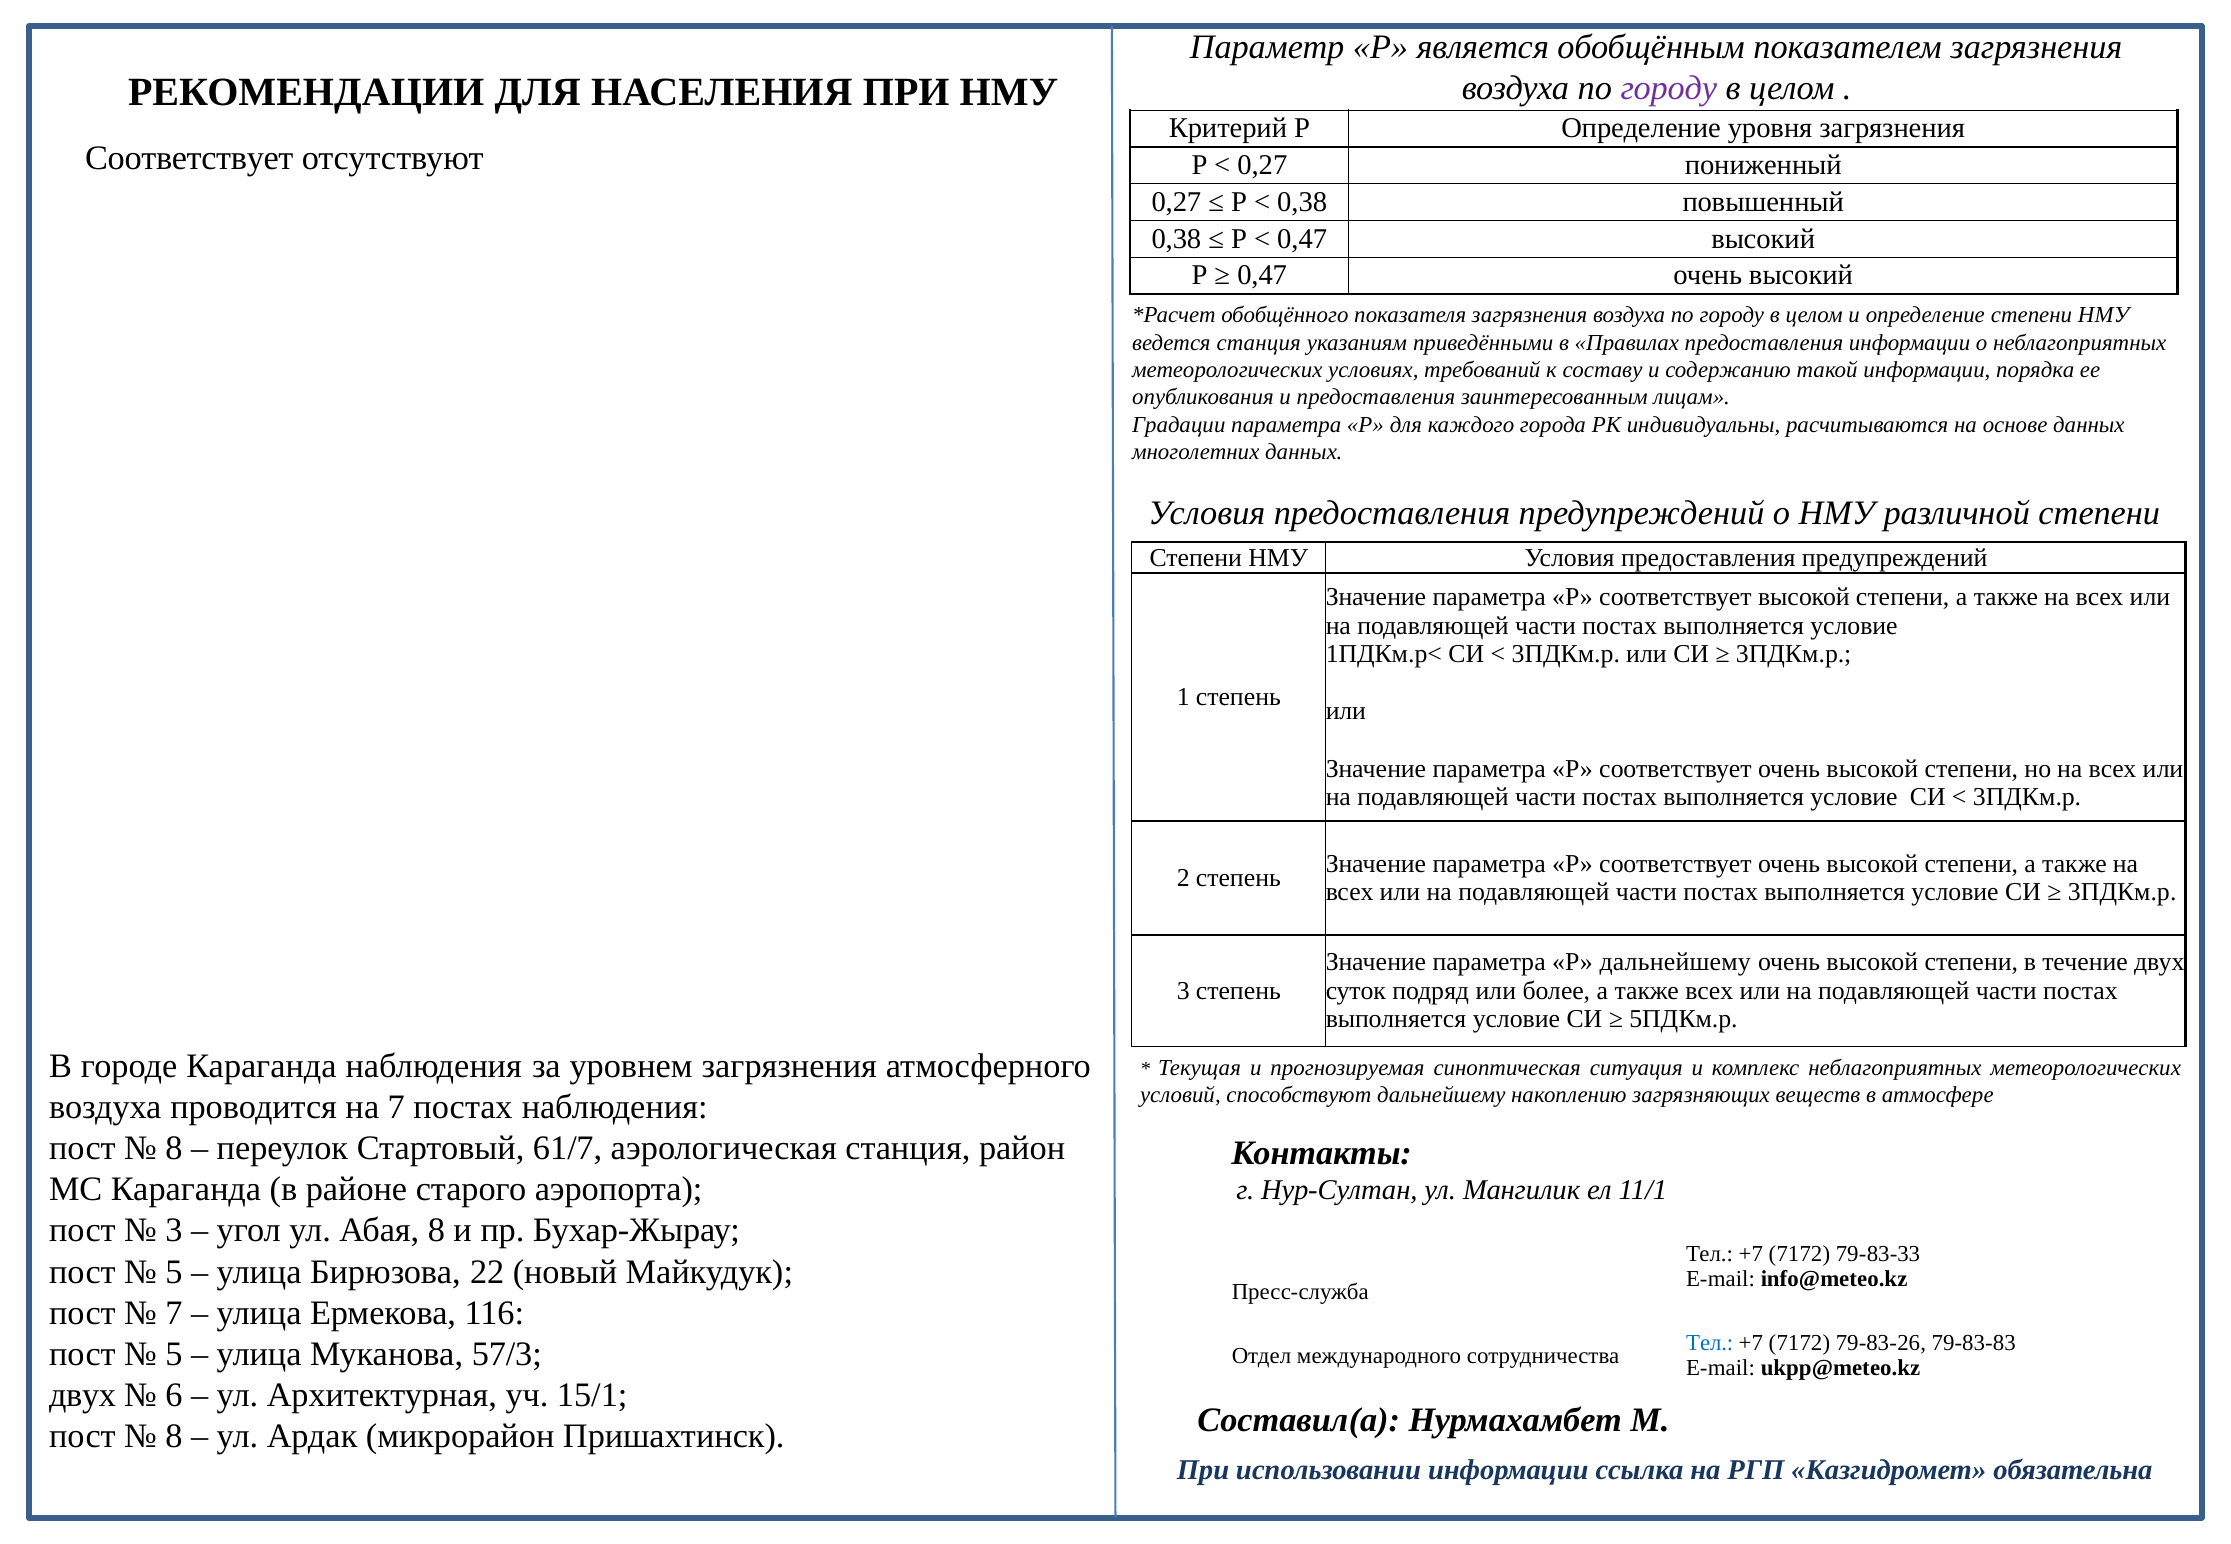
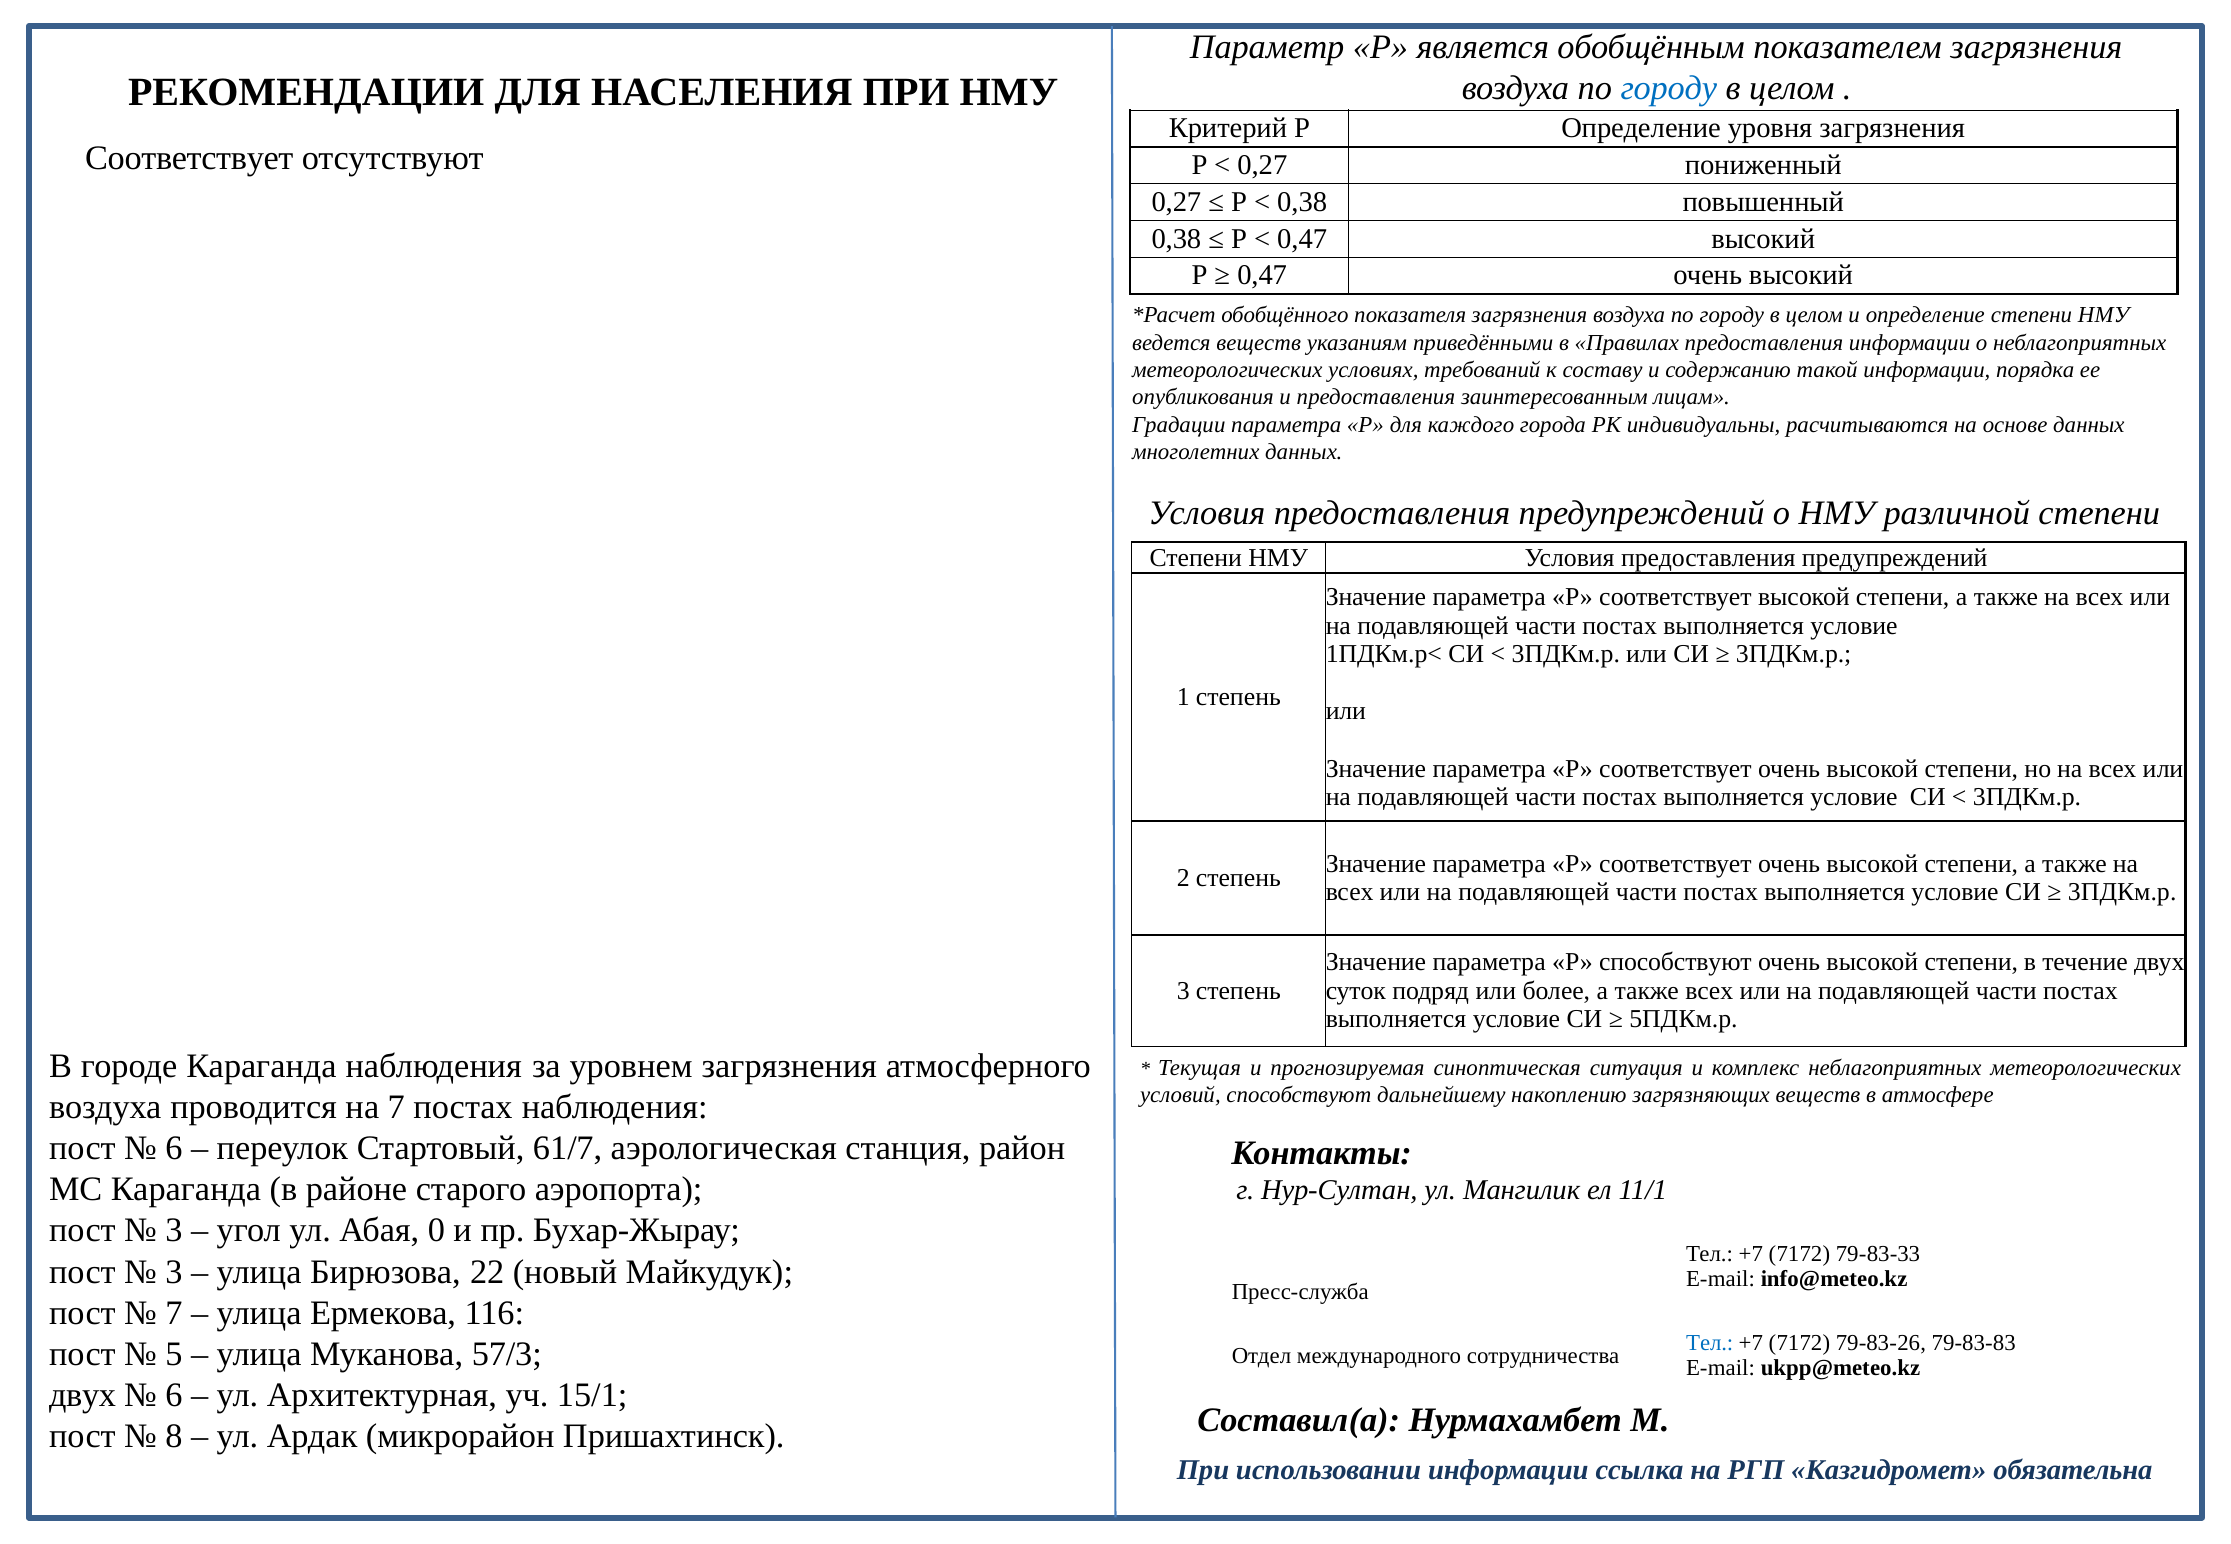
городу at (1669, 88) colour: purple -> blue
ведется станция: станция -> веществ
Р дальнейшему: дальнейшему -> способствуют
8 at (174, 1149): 8 -> 6
Абая 8: 8 -> 0
5 at (174, 1272): 5 -> 3
